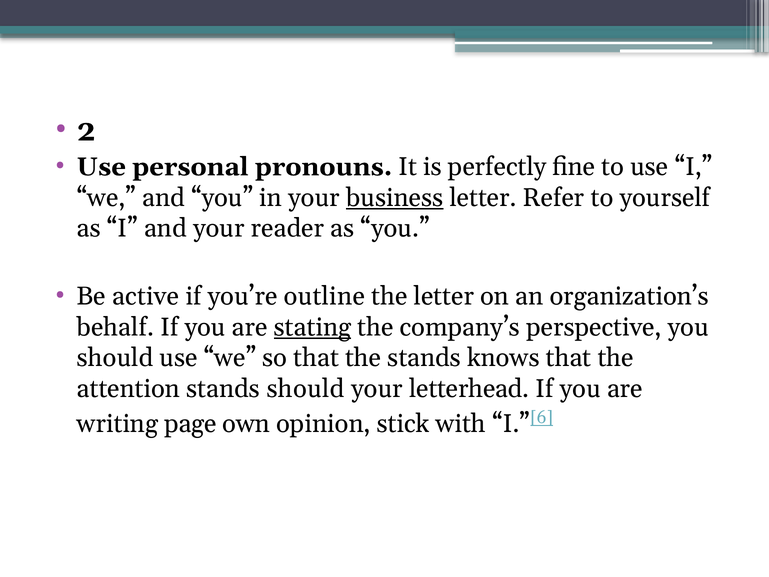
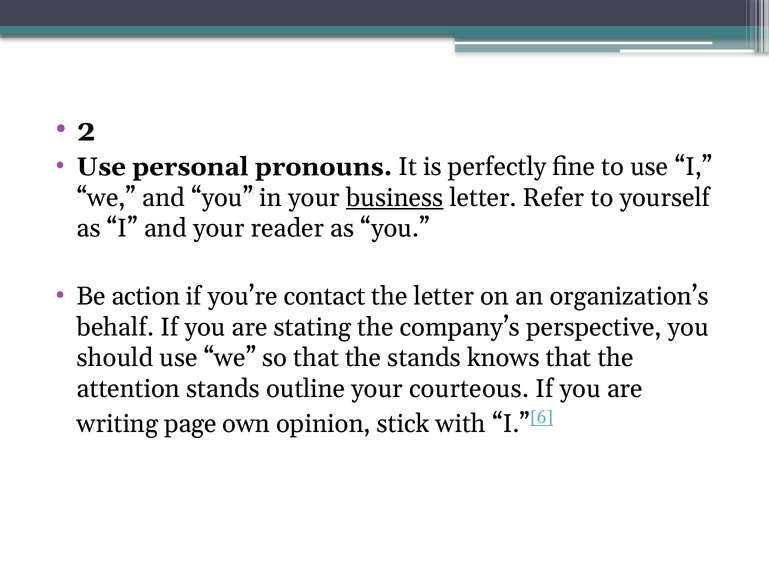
active: active -> action
outline: outline -> contact
stating underline: present -> none
stands should: should -> outline
letterhead: letterhead -> courteous
